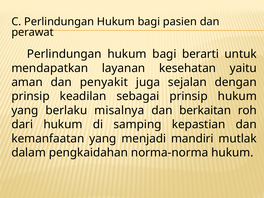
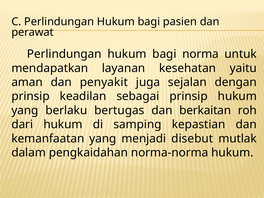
berarti: berarti -> norma
misalnya: misalnya -> bertugas
mandiri: mandiri -> disebut
